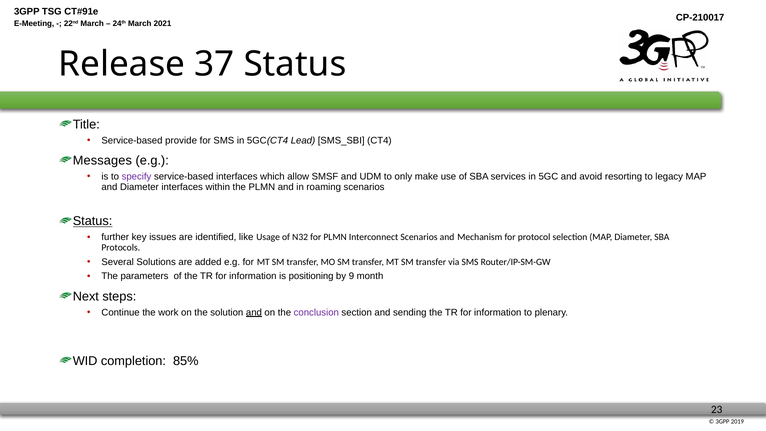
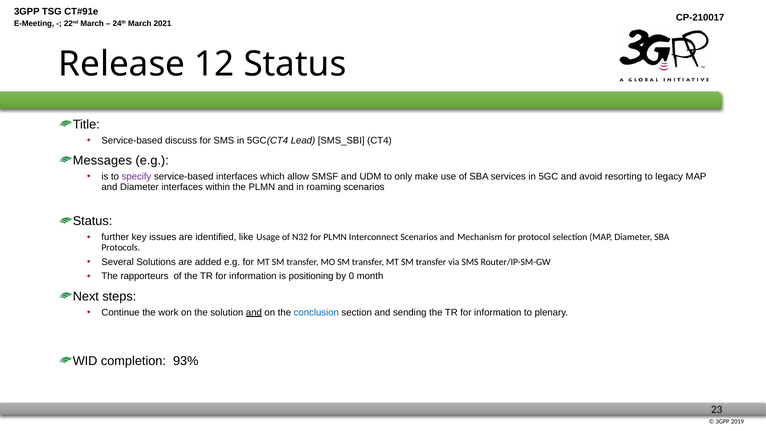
37: 37 -> 12
provide: provide -> discuss
Status at (93, 221) underline: present -> none
parameters: parameters -> rapporteurs
9: 9 -> 0
conclusion colour: purple -> blue
85%: 85% -> 93%
